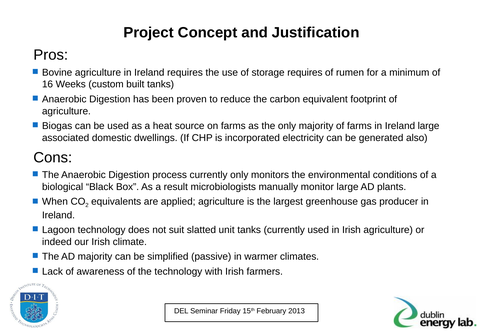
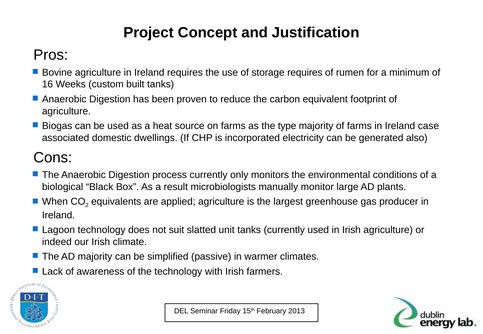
the only: only -> type
Ireland large: large -> case
